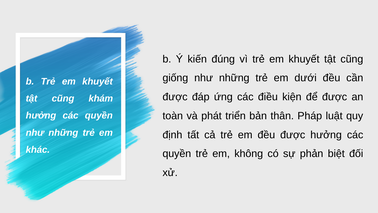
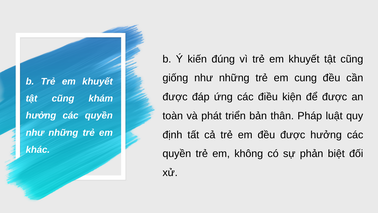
dưới: dưới -> cung
